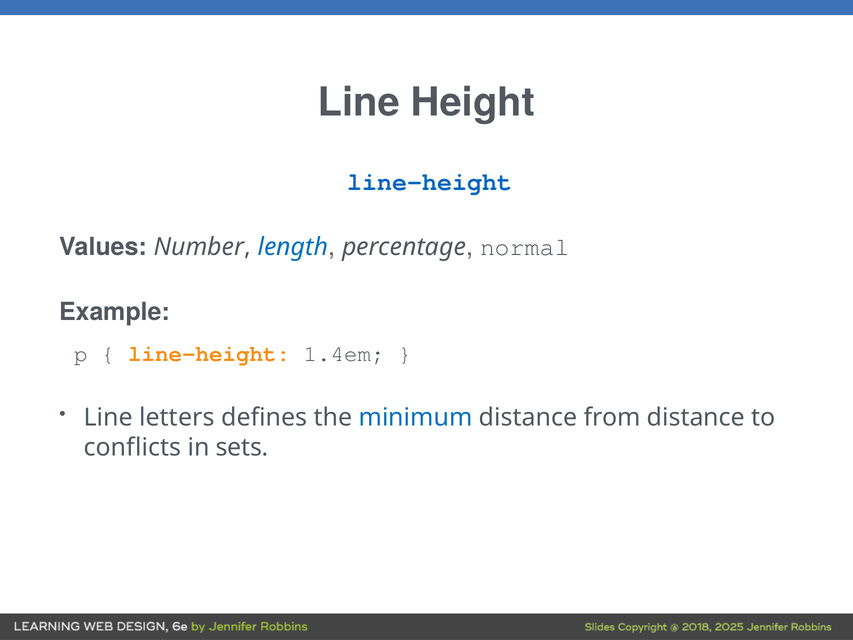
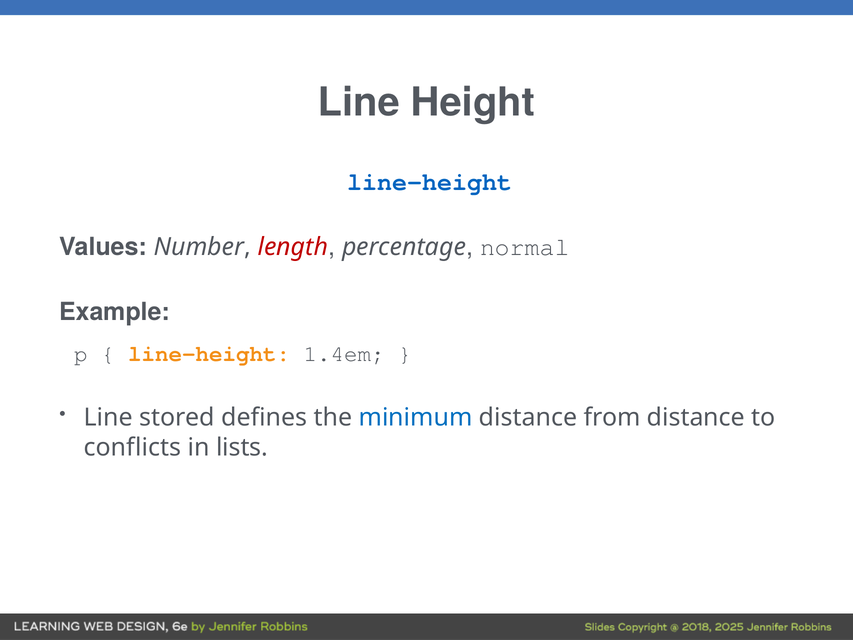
length colour: blue -> red
letters: letters -> stored
sets: sets -> lists
